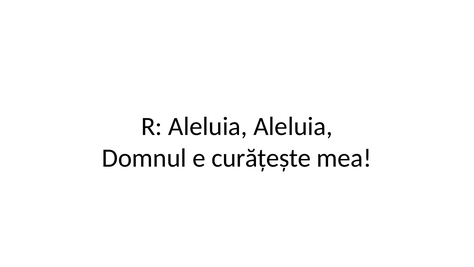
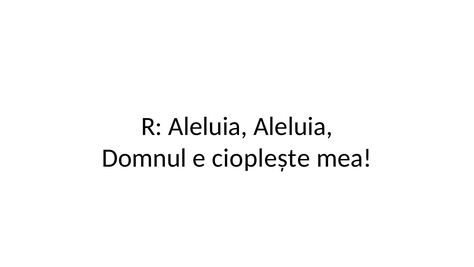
curățește: curățește -> cioplește
